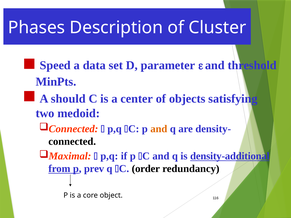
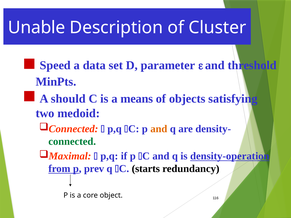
Phases: Phases -> Unable
center: center -> means
connected colour: black -> green
density-additional: density-additional -> density-operation
order: order -> starts
